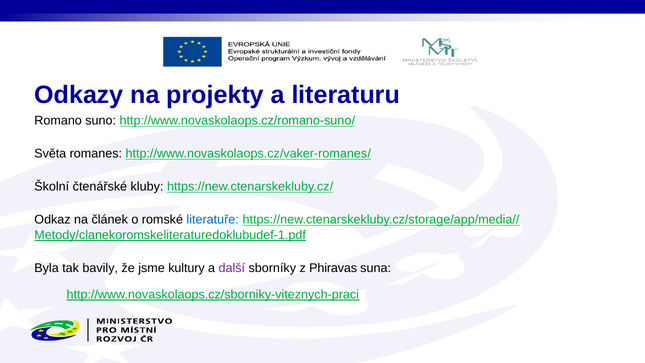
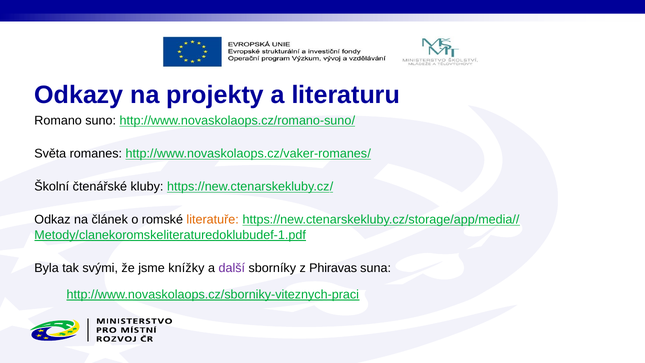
literatuře colour: blue -> orange
bavily: bavily -> svými
kultury: kultury -> knížky
